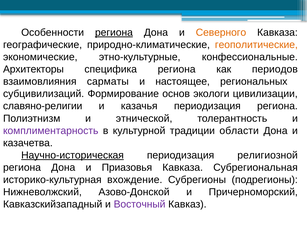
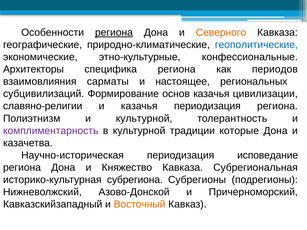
геополитические colour: orange -> blue
основ экологи: экологи -> казачья
и этнической: этнической -> культурной
области: области -> которые
Научно-историческая underline: present -> none
религиозной: религиозной -> исповедание
Приазовья: Приазовья -> Княжество
вхождение: вхождение -> субрегиона
Восточный colour: purple -> orange
